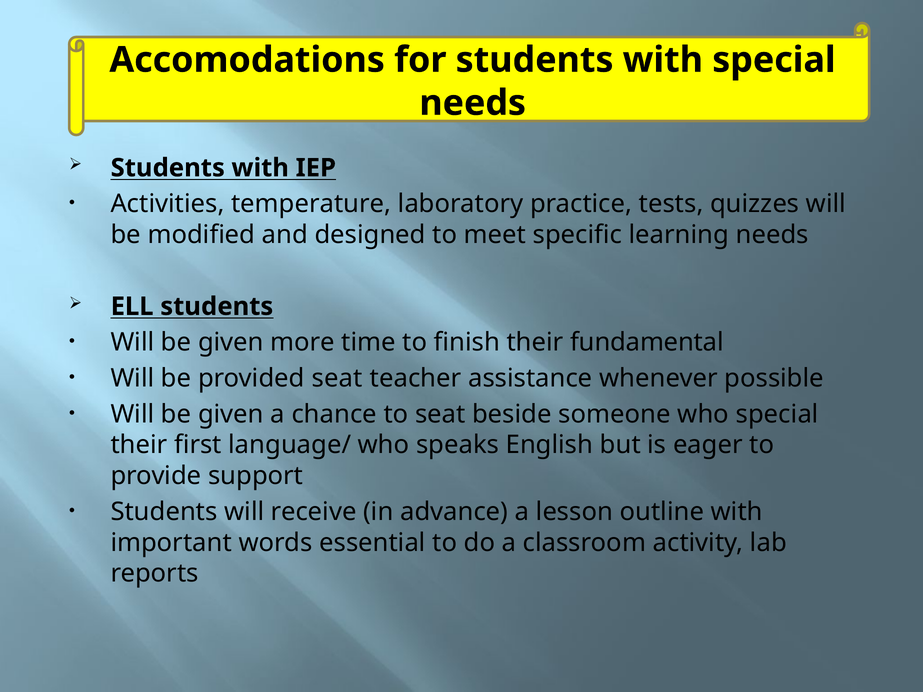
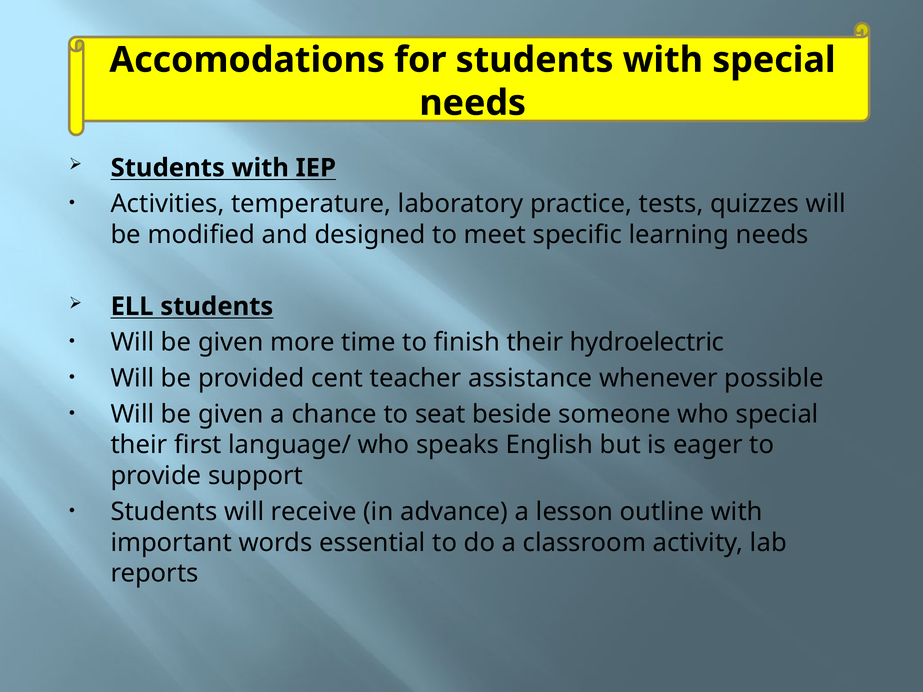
fundamental: fundamental -> hydroelectric
provided seat: seat -> cent
